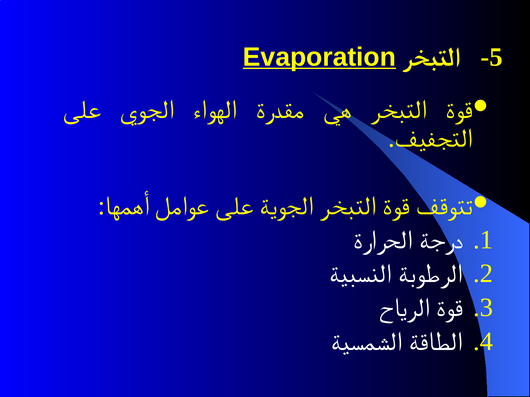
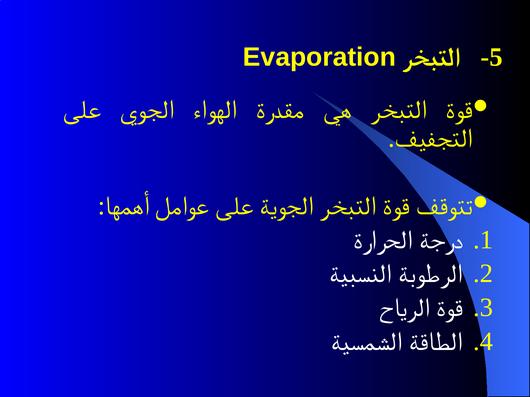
Evaporation underline: present -> none
